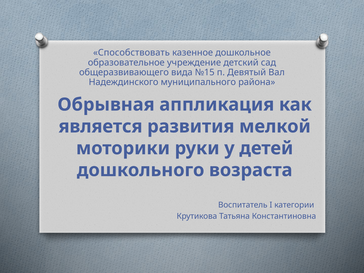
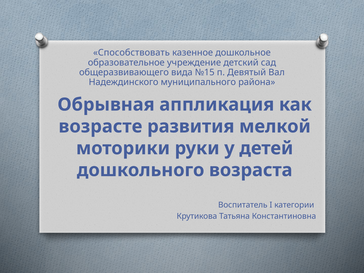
является: является -> возрасте
